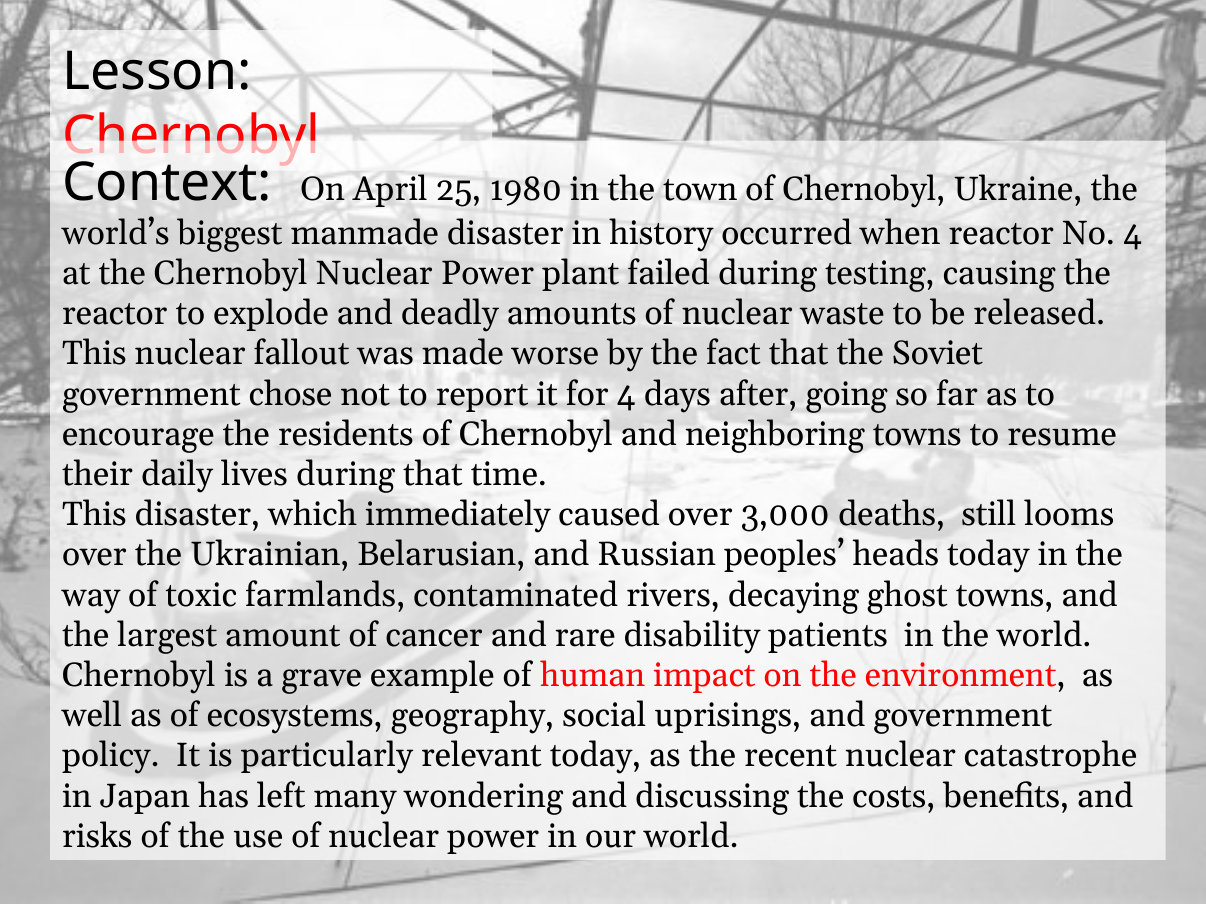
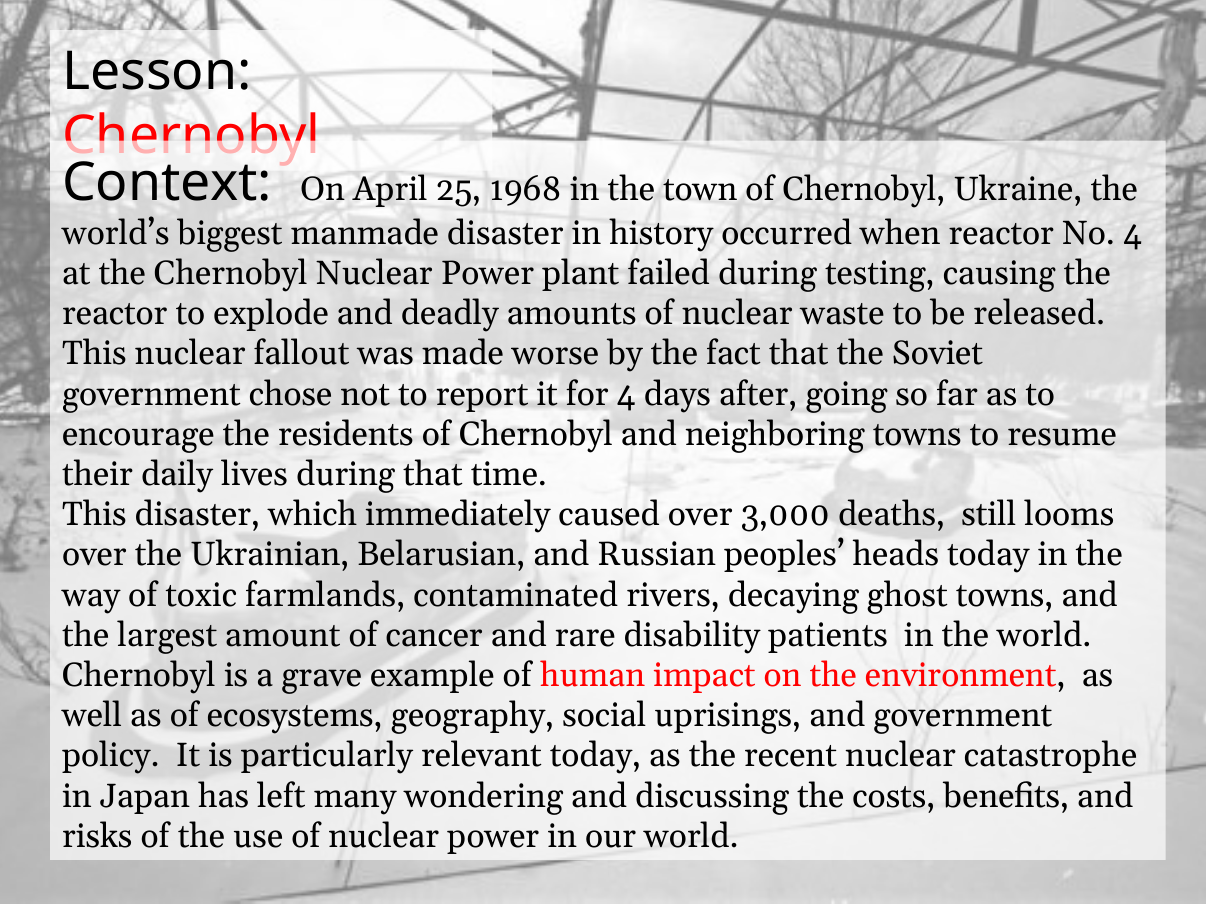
1980: 1980 -> 1968
